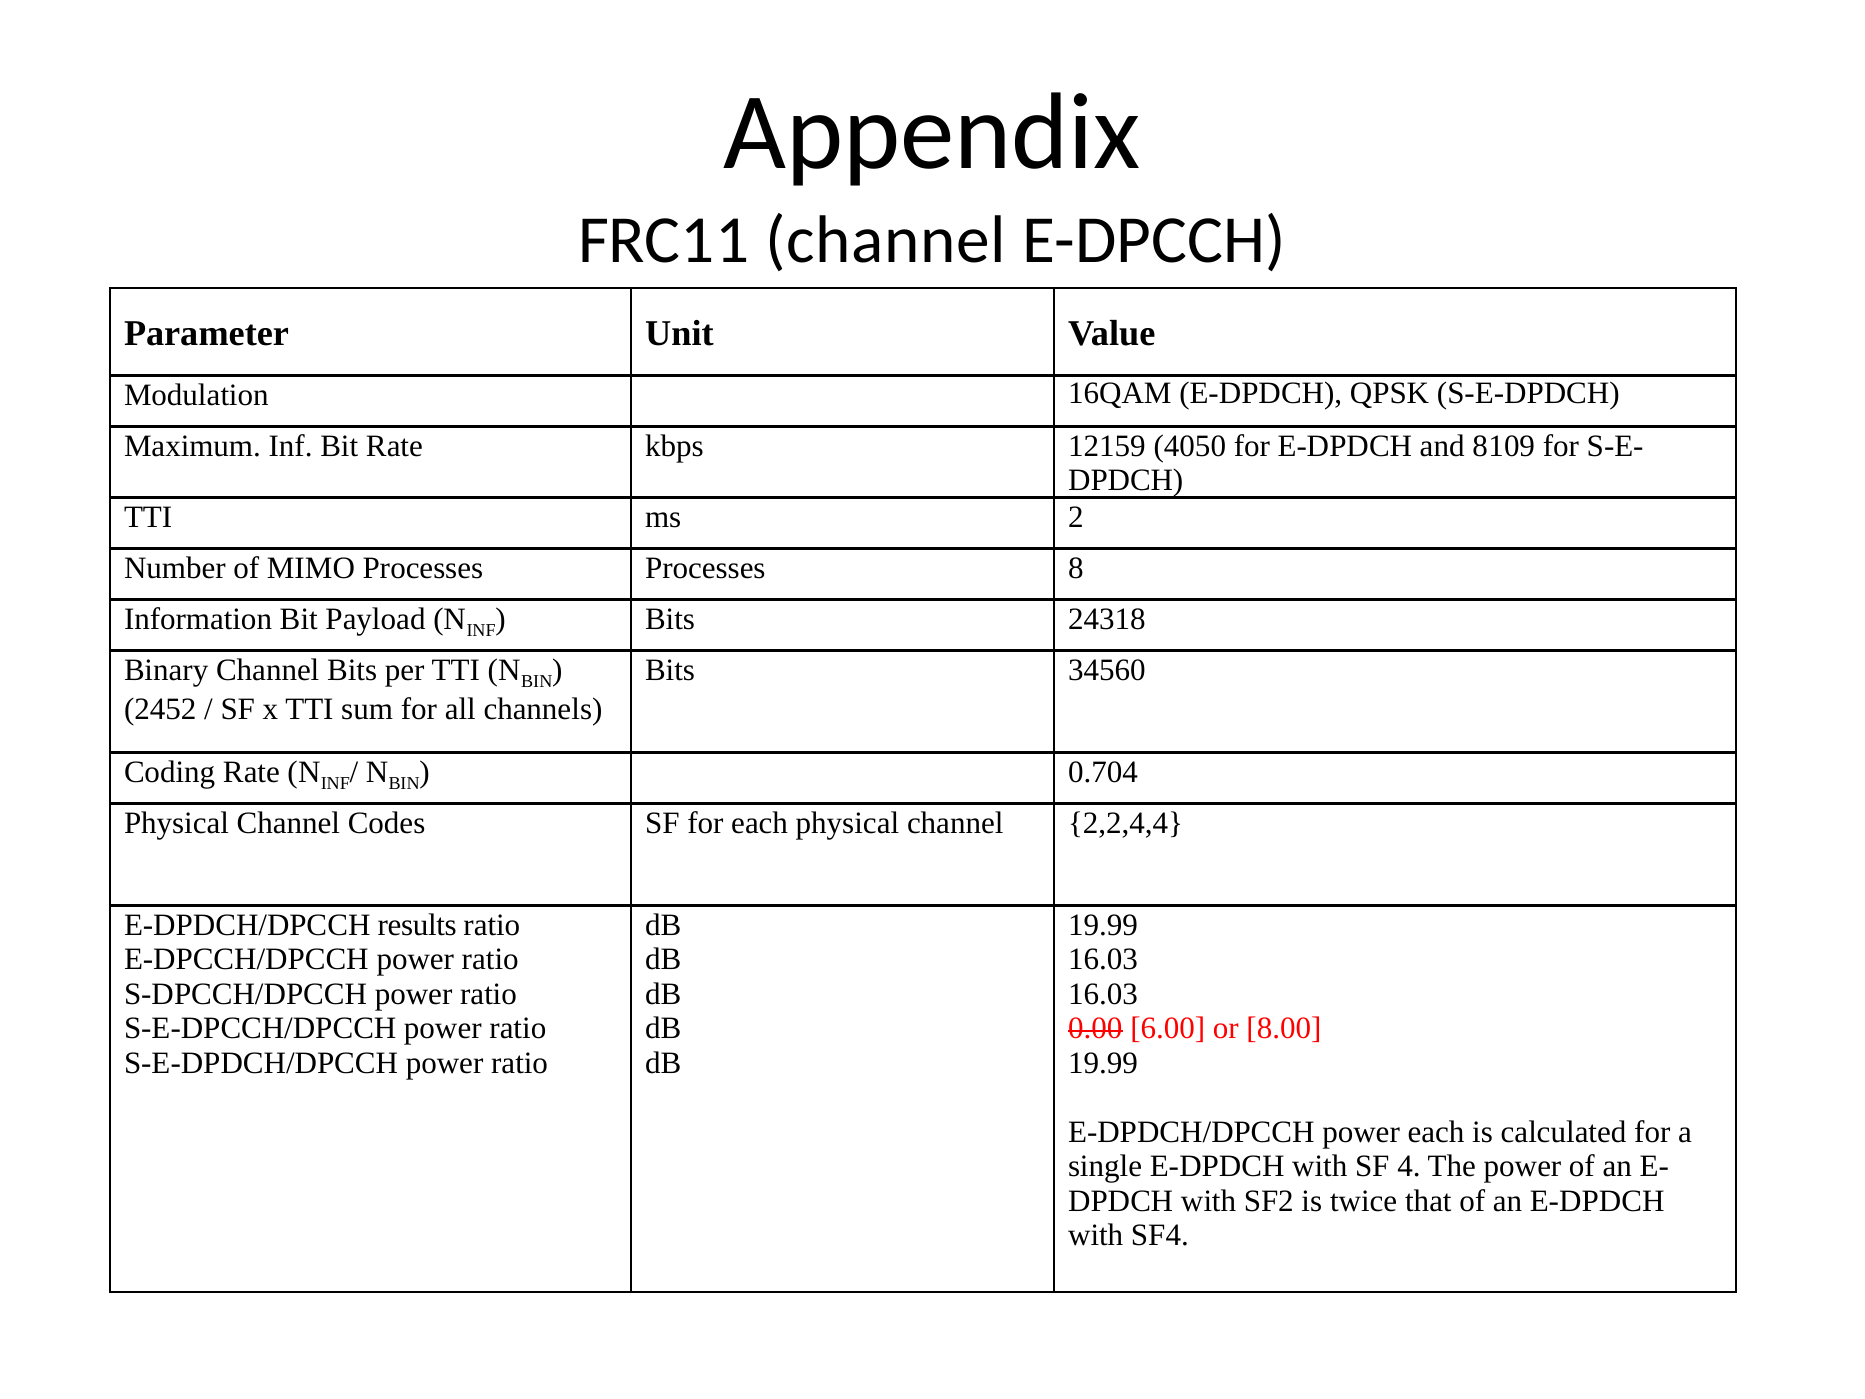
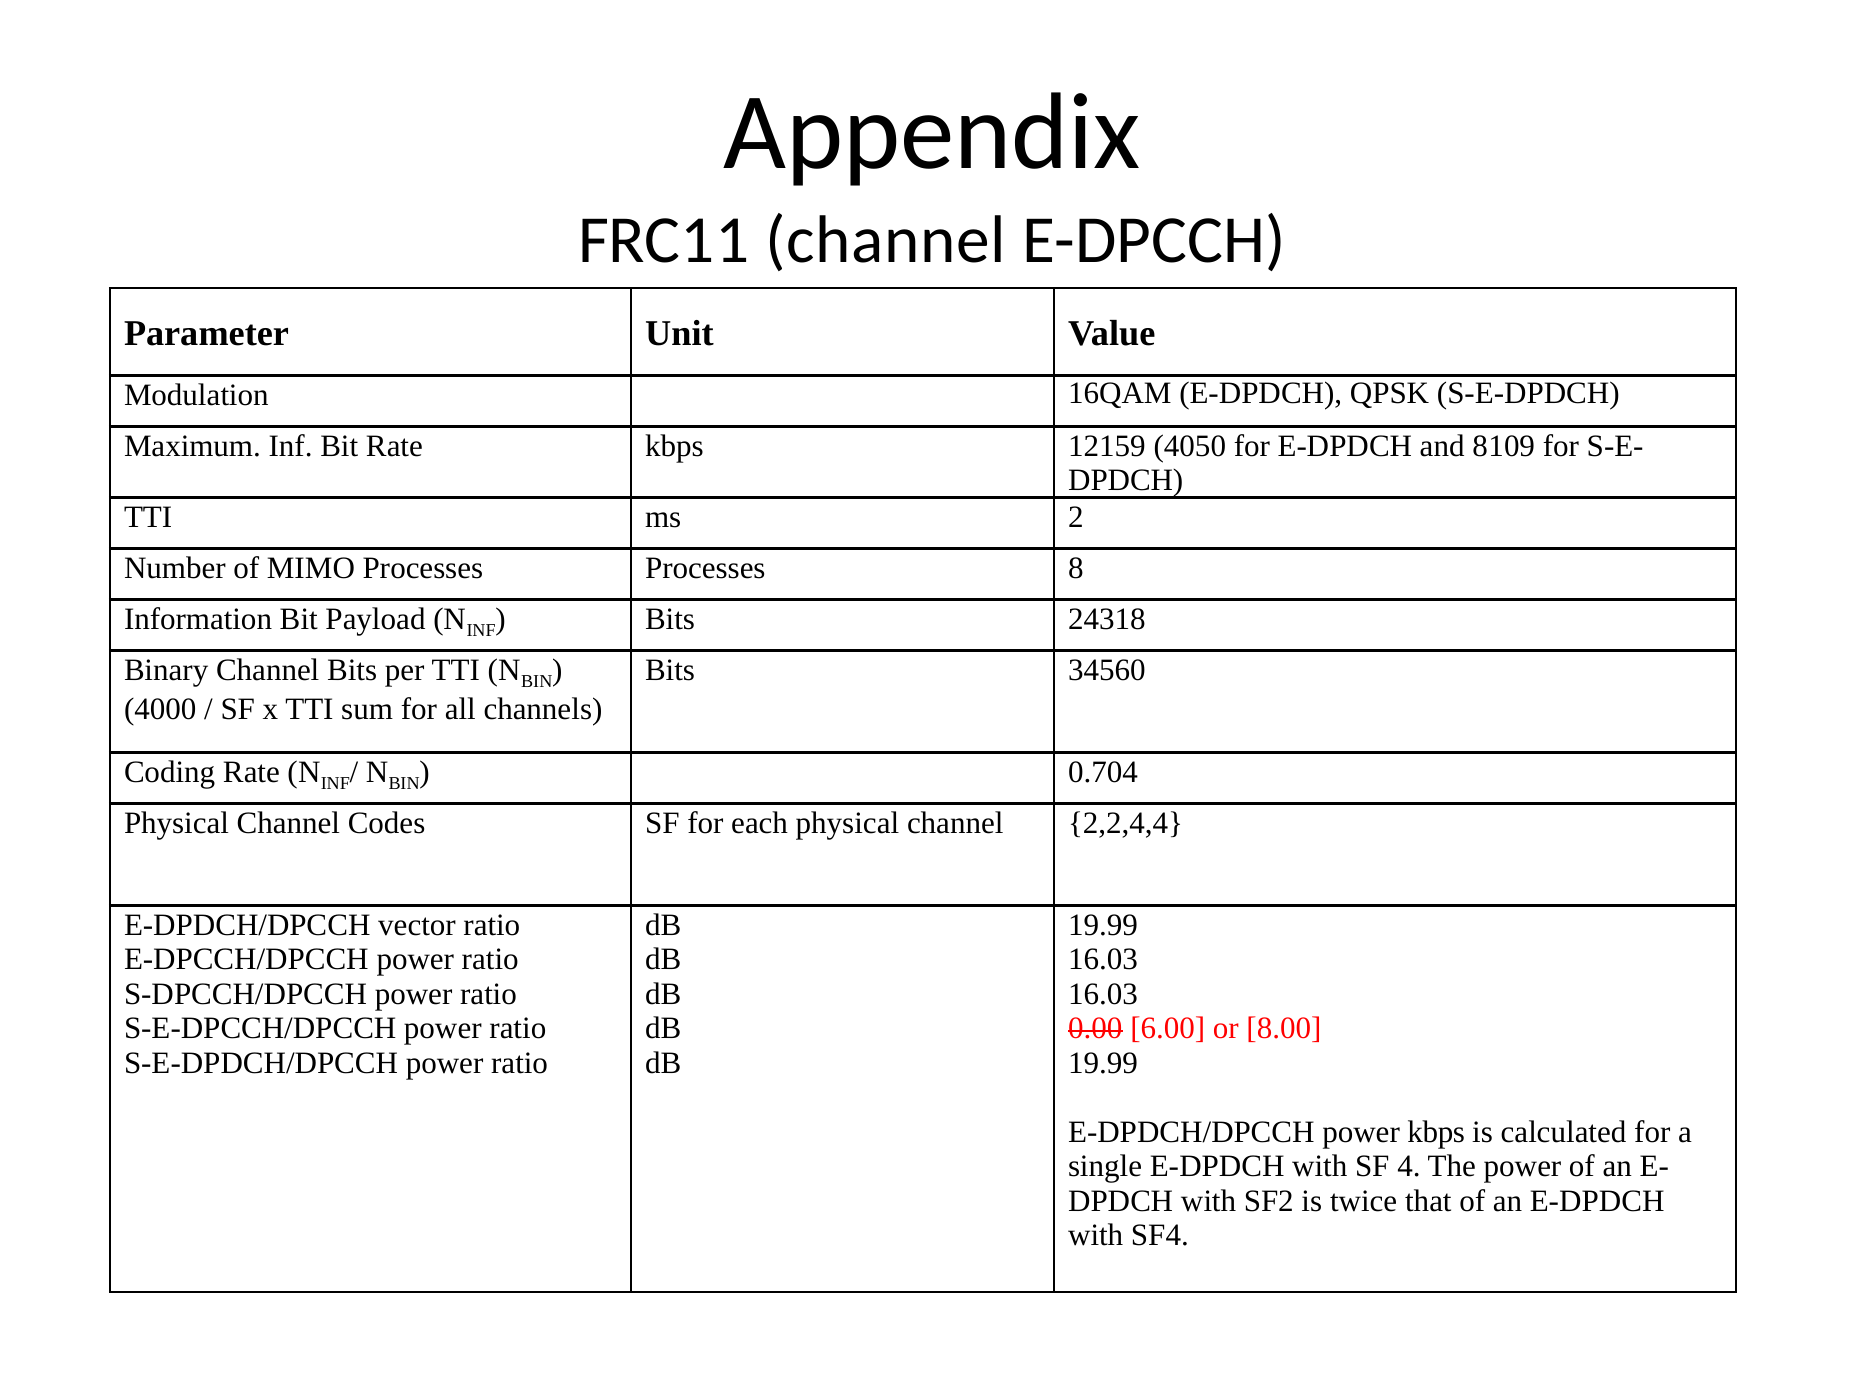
2452: 2452 -> 4000
results: results -> vector
power each: each -> kbps
